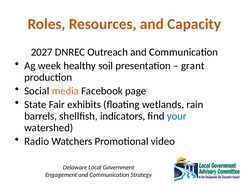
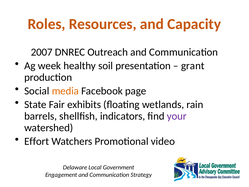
2027: 2027 -> 2007
your colour: blue -> purple
Radio: Radio -> Effort
